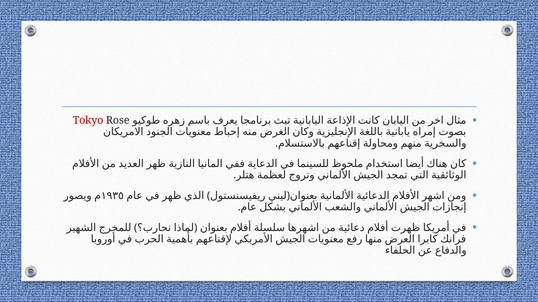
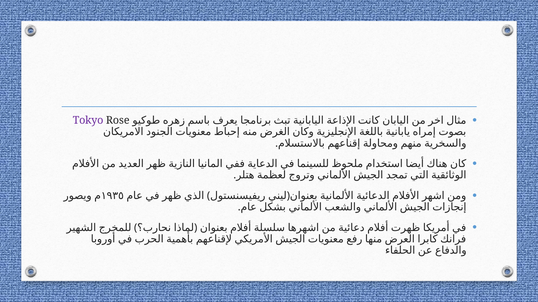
Tokyo colour: red -> purple
